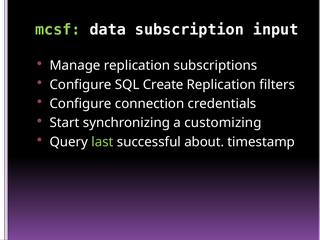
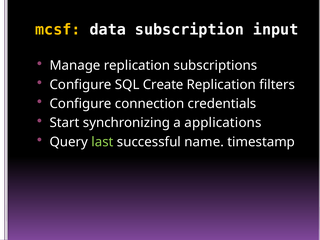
mcsf colour: light green -> yellow
customizing: customizing -> applications
about: about -> name
